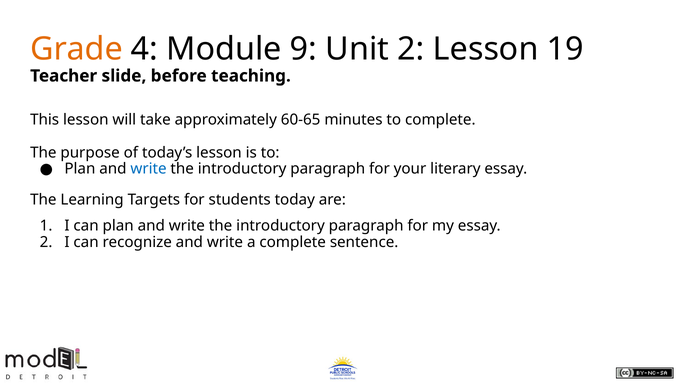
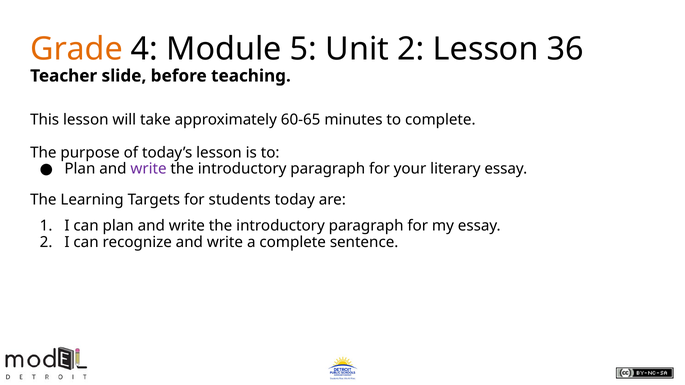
9: 9 -> 5
19: 19 -> 36
write at (149, 169) colour: blue -> purple
